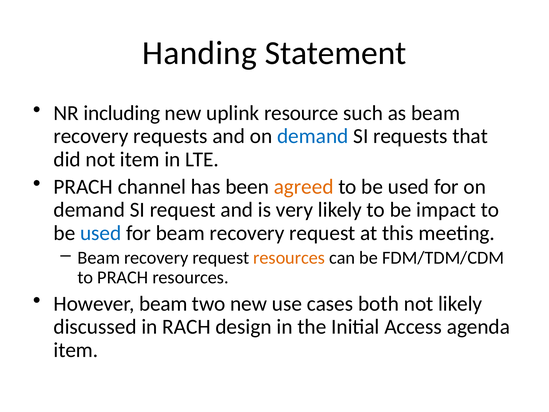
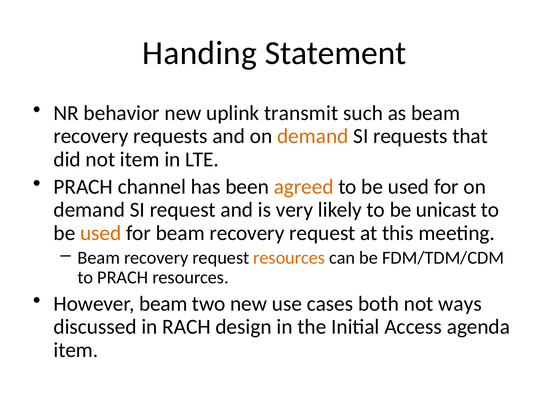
including: including -> behavior
resource: resource -> transmit
demand at (313, 136) colour: blue -> orange
impact: impact -> unicast
used at (101, 233) colour: blue -> orange
not likely: likely -> ways
